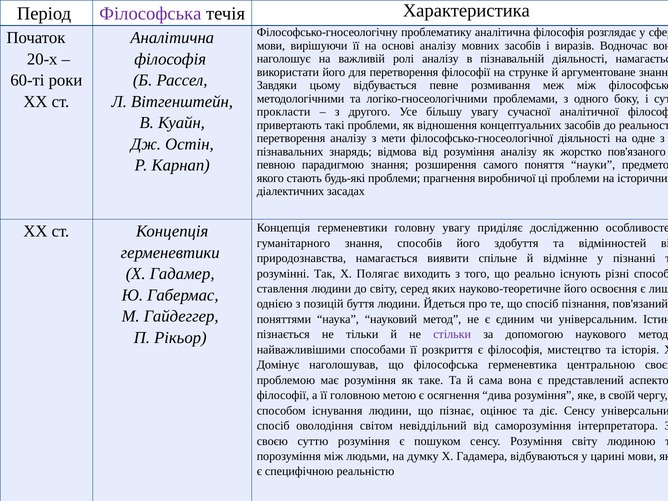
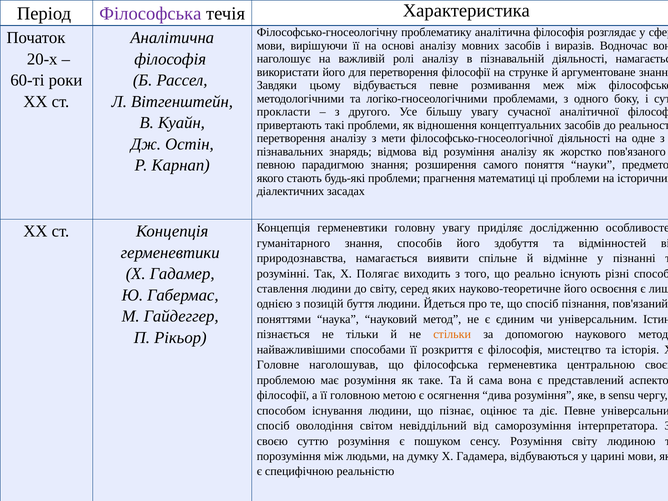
виробничої: виробничої -> математиці
стільки colour: purple -> orange
Домінує: Домінує -> Головне
своїй: своїй -> sensu
діє Сенсу: Сенсу -> Певне
